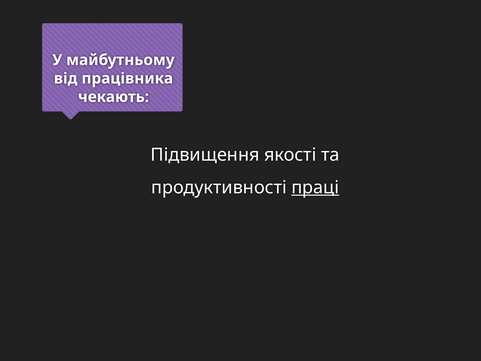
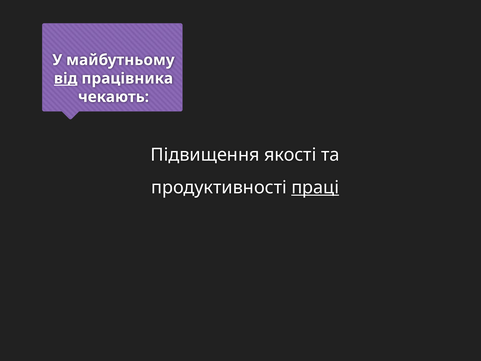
від underline: none -> present
